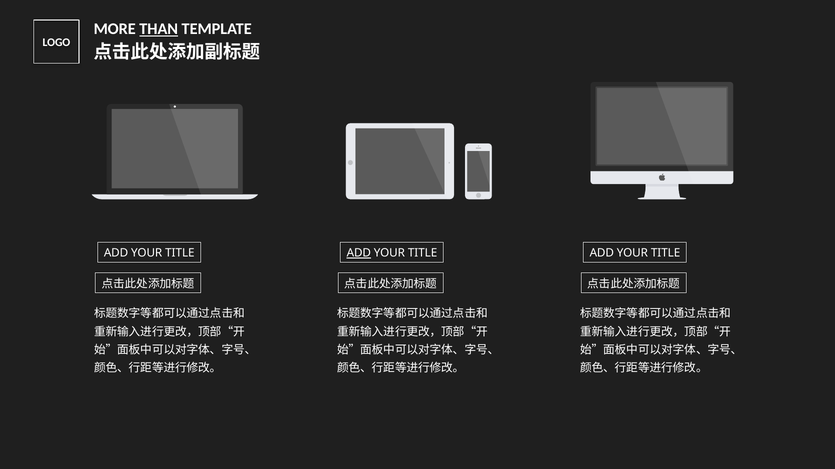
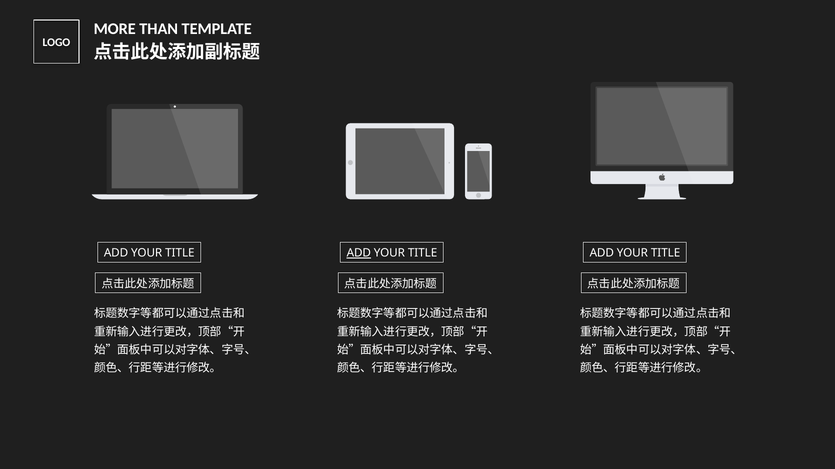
THAN underline: present -> none
